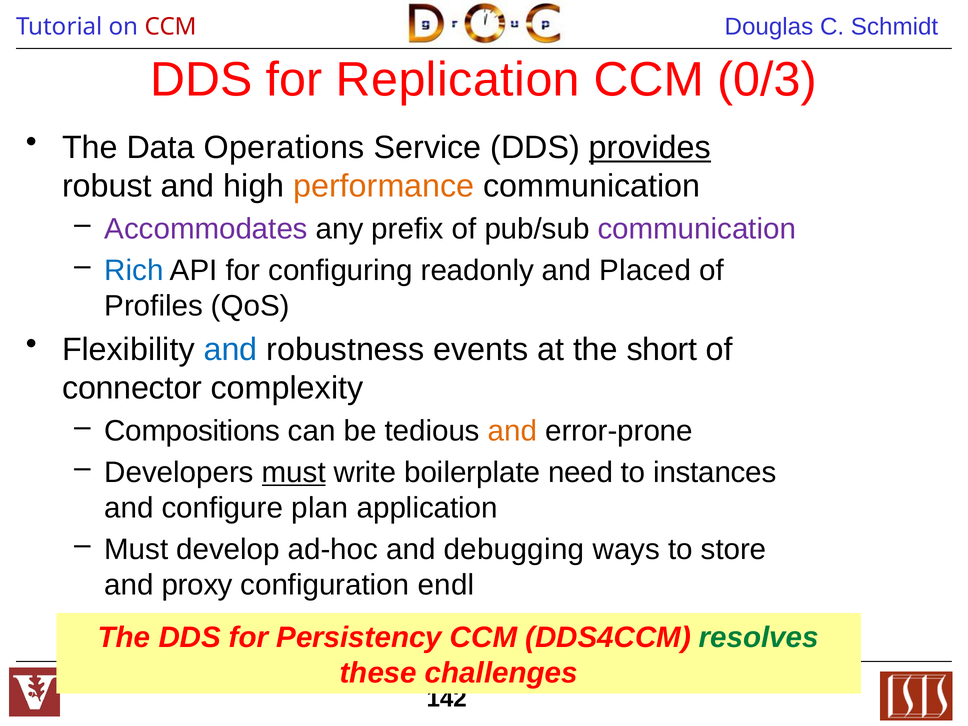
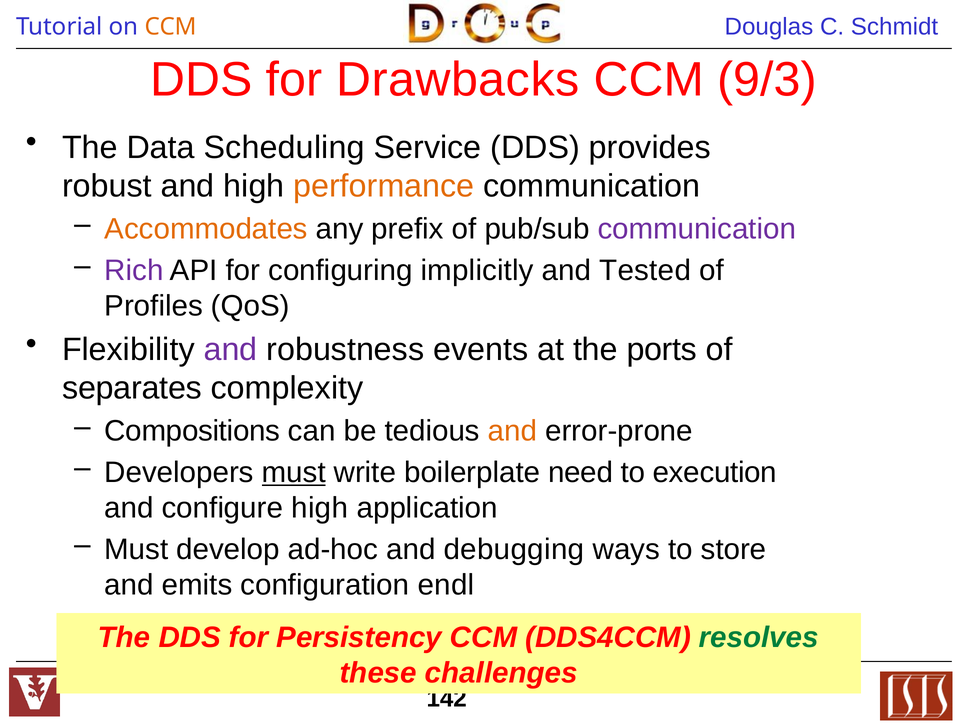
CCM at (171, 27) colour: red -> orange
Replication: Replication -> Drawbacks
0/3: 0/3 -> 9/3
Operations: Operations -> Scheduling
provides underline: present -> none
Accommodates colour: purple -> orange
Rich colour: blue -> purple
readonly: readonly -> implicitly
Placed: Placed -> Tested
and at (230, 350) colour: blue -> purple
short: short -> ports
connector: connector -> separates
instances: instances -> execution
configure plan: plan -> high
proxy: proxy -> emits
